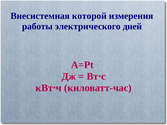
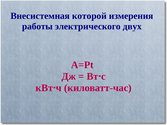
дней: дней -> двух
